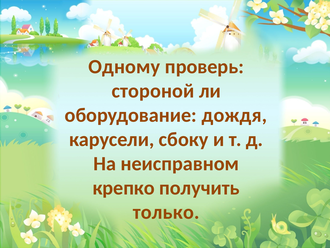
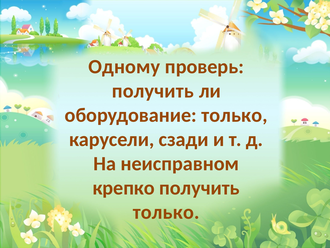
стороной at (153, 91): стороной -> получить
оборудование дождя: дождя -> только
сбоку: сбоку -> сзади
